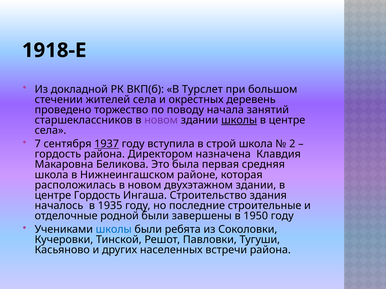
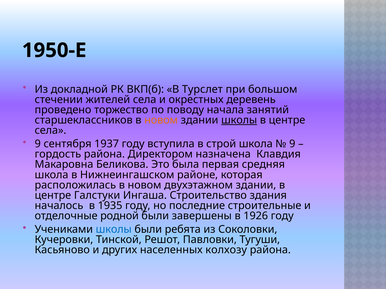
1918-Е: 1918-Е -> 1950-Е
новом at (161, 120) colour: purple -> orange
7 at (38, 144): 7 -> 9
1937 underline: present -> none
2 at (292, 144): 2 -> 9
центре Гордость: Гордость -> Галстуки
1950: 1950 -> 1926
встречи: встречи -> колхозу
